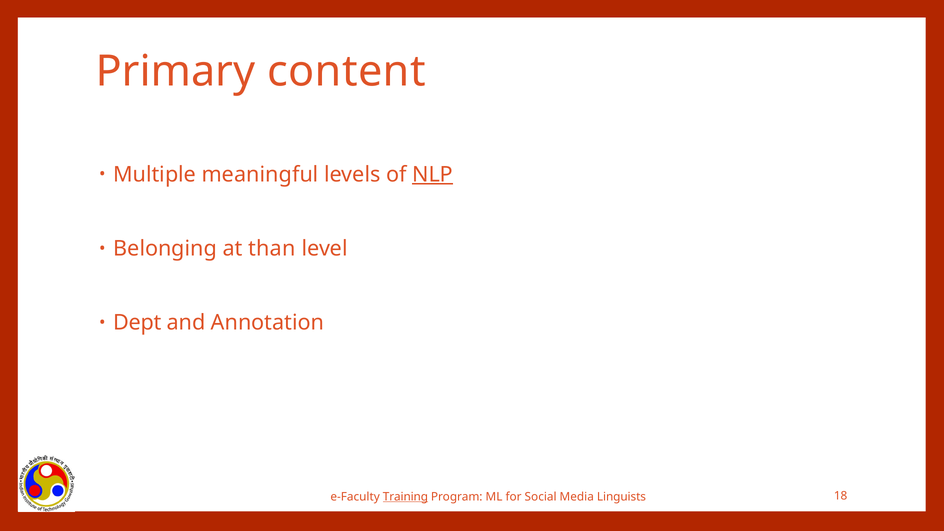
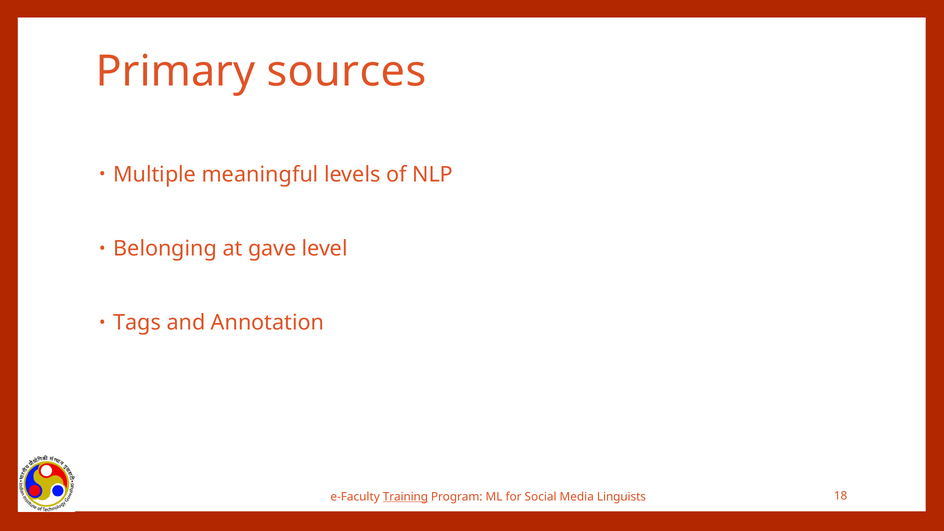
content: content -> sources
NLP underline: present -> none
than: than -> gave
Dept: Dept -> Tags
